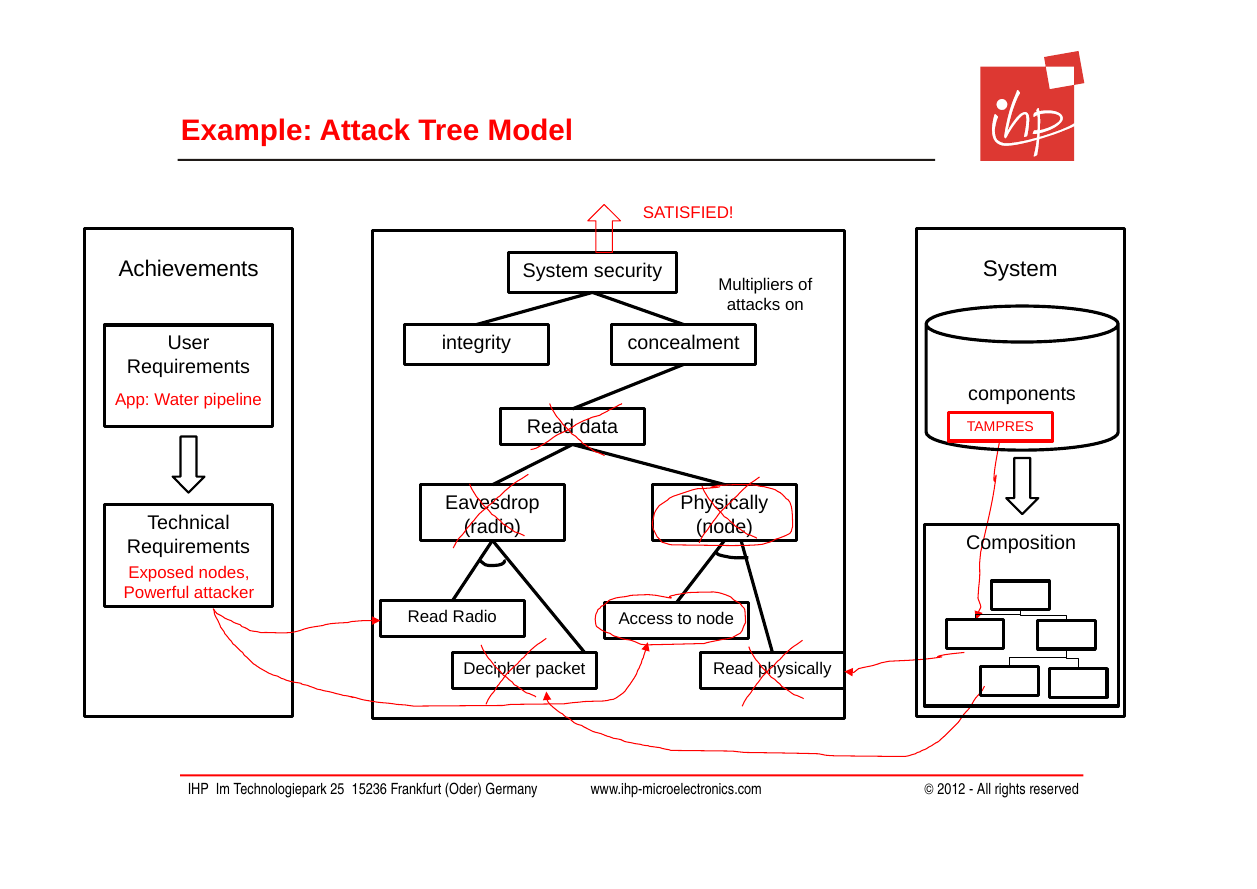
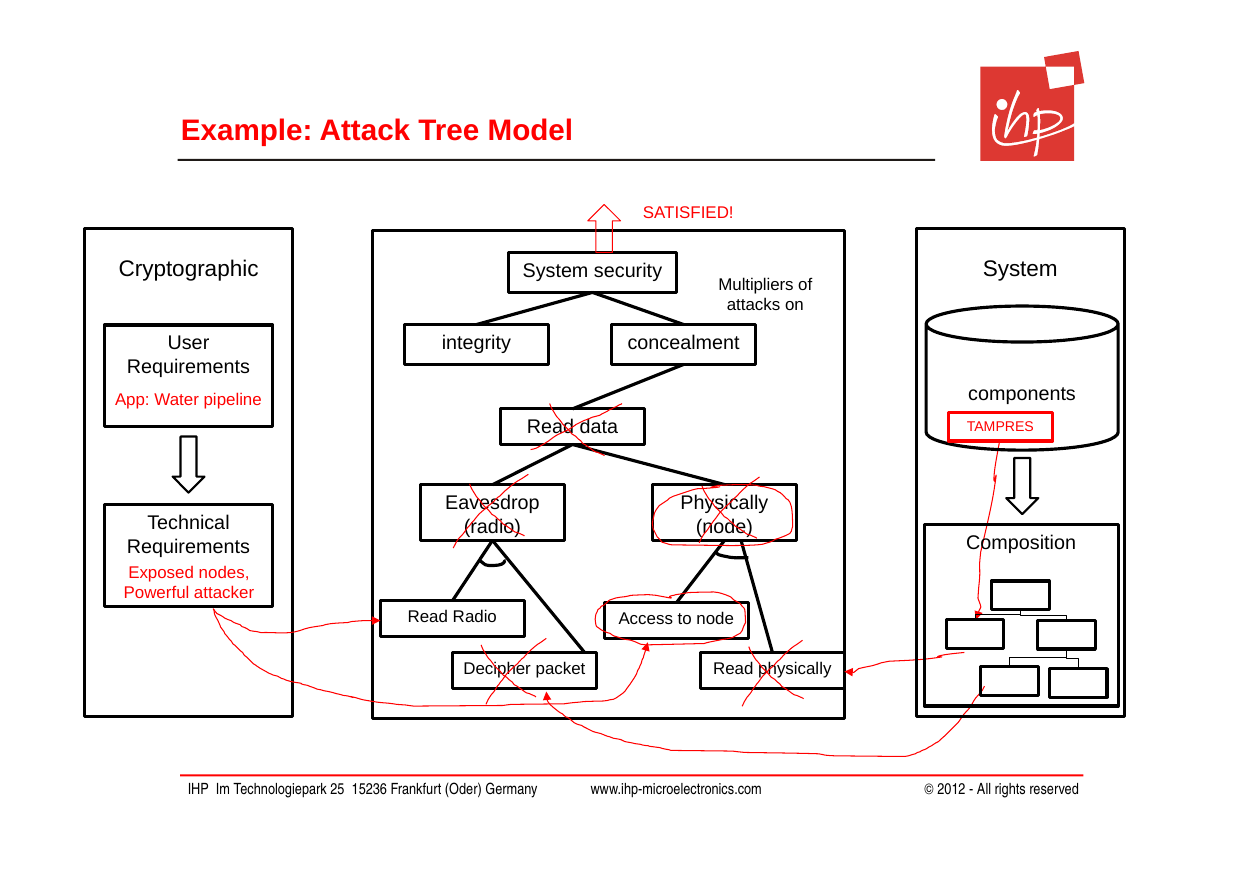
Achievements: Achievements -> Cryptographic
